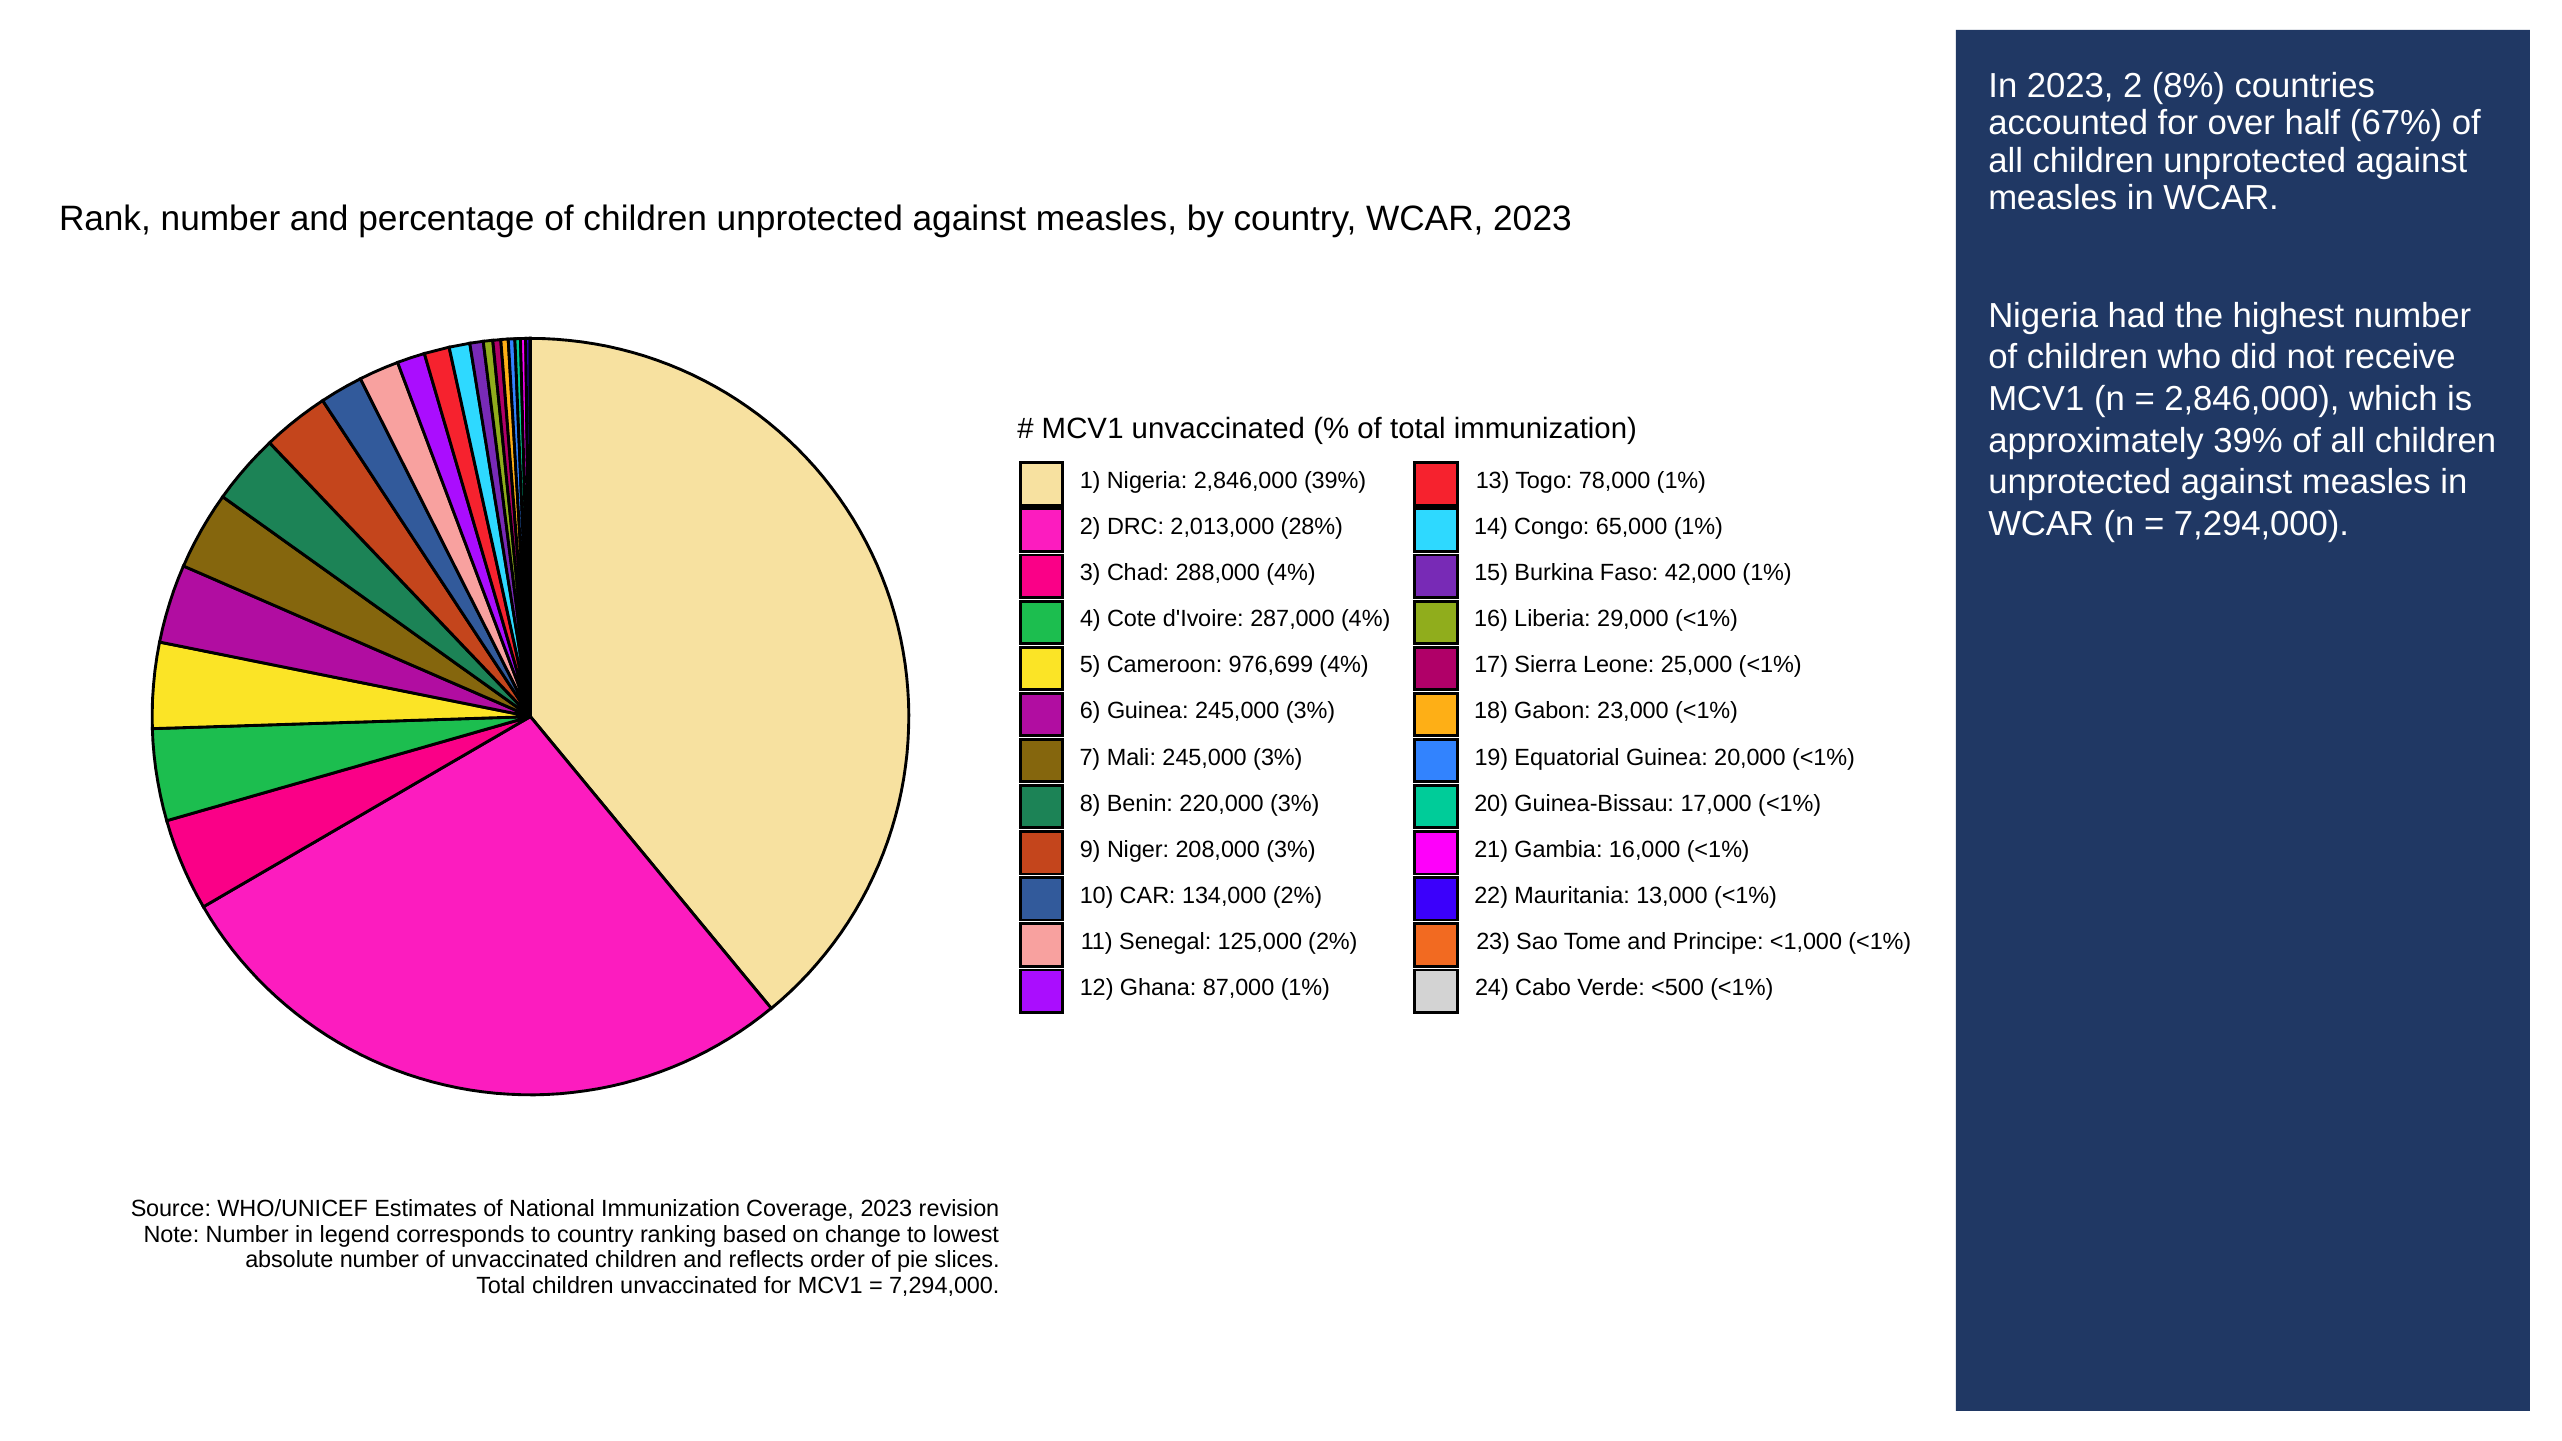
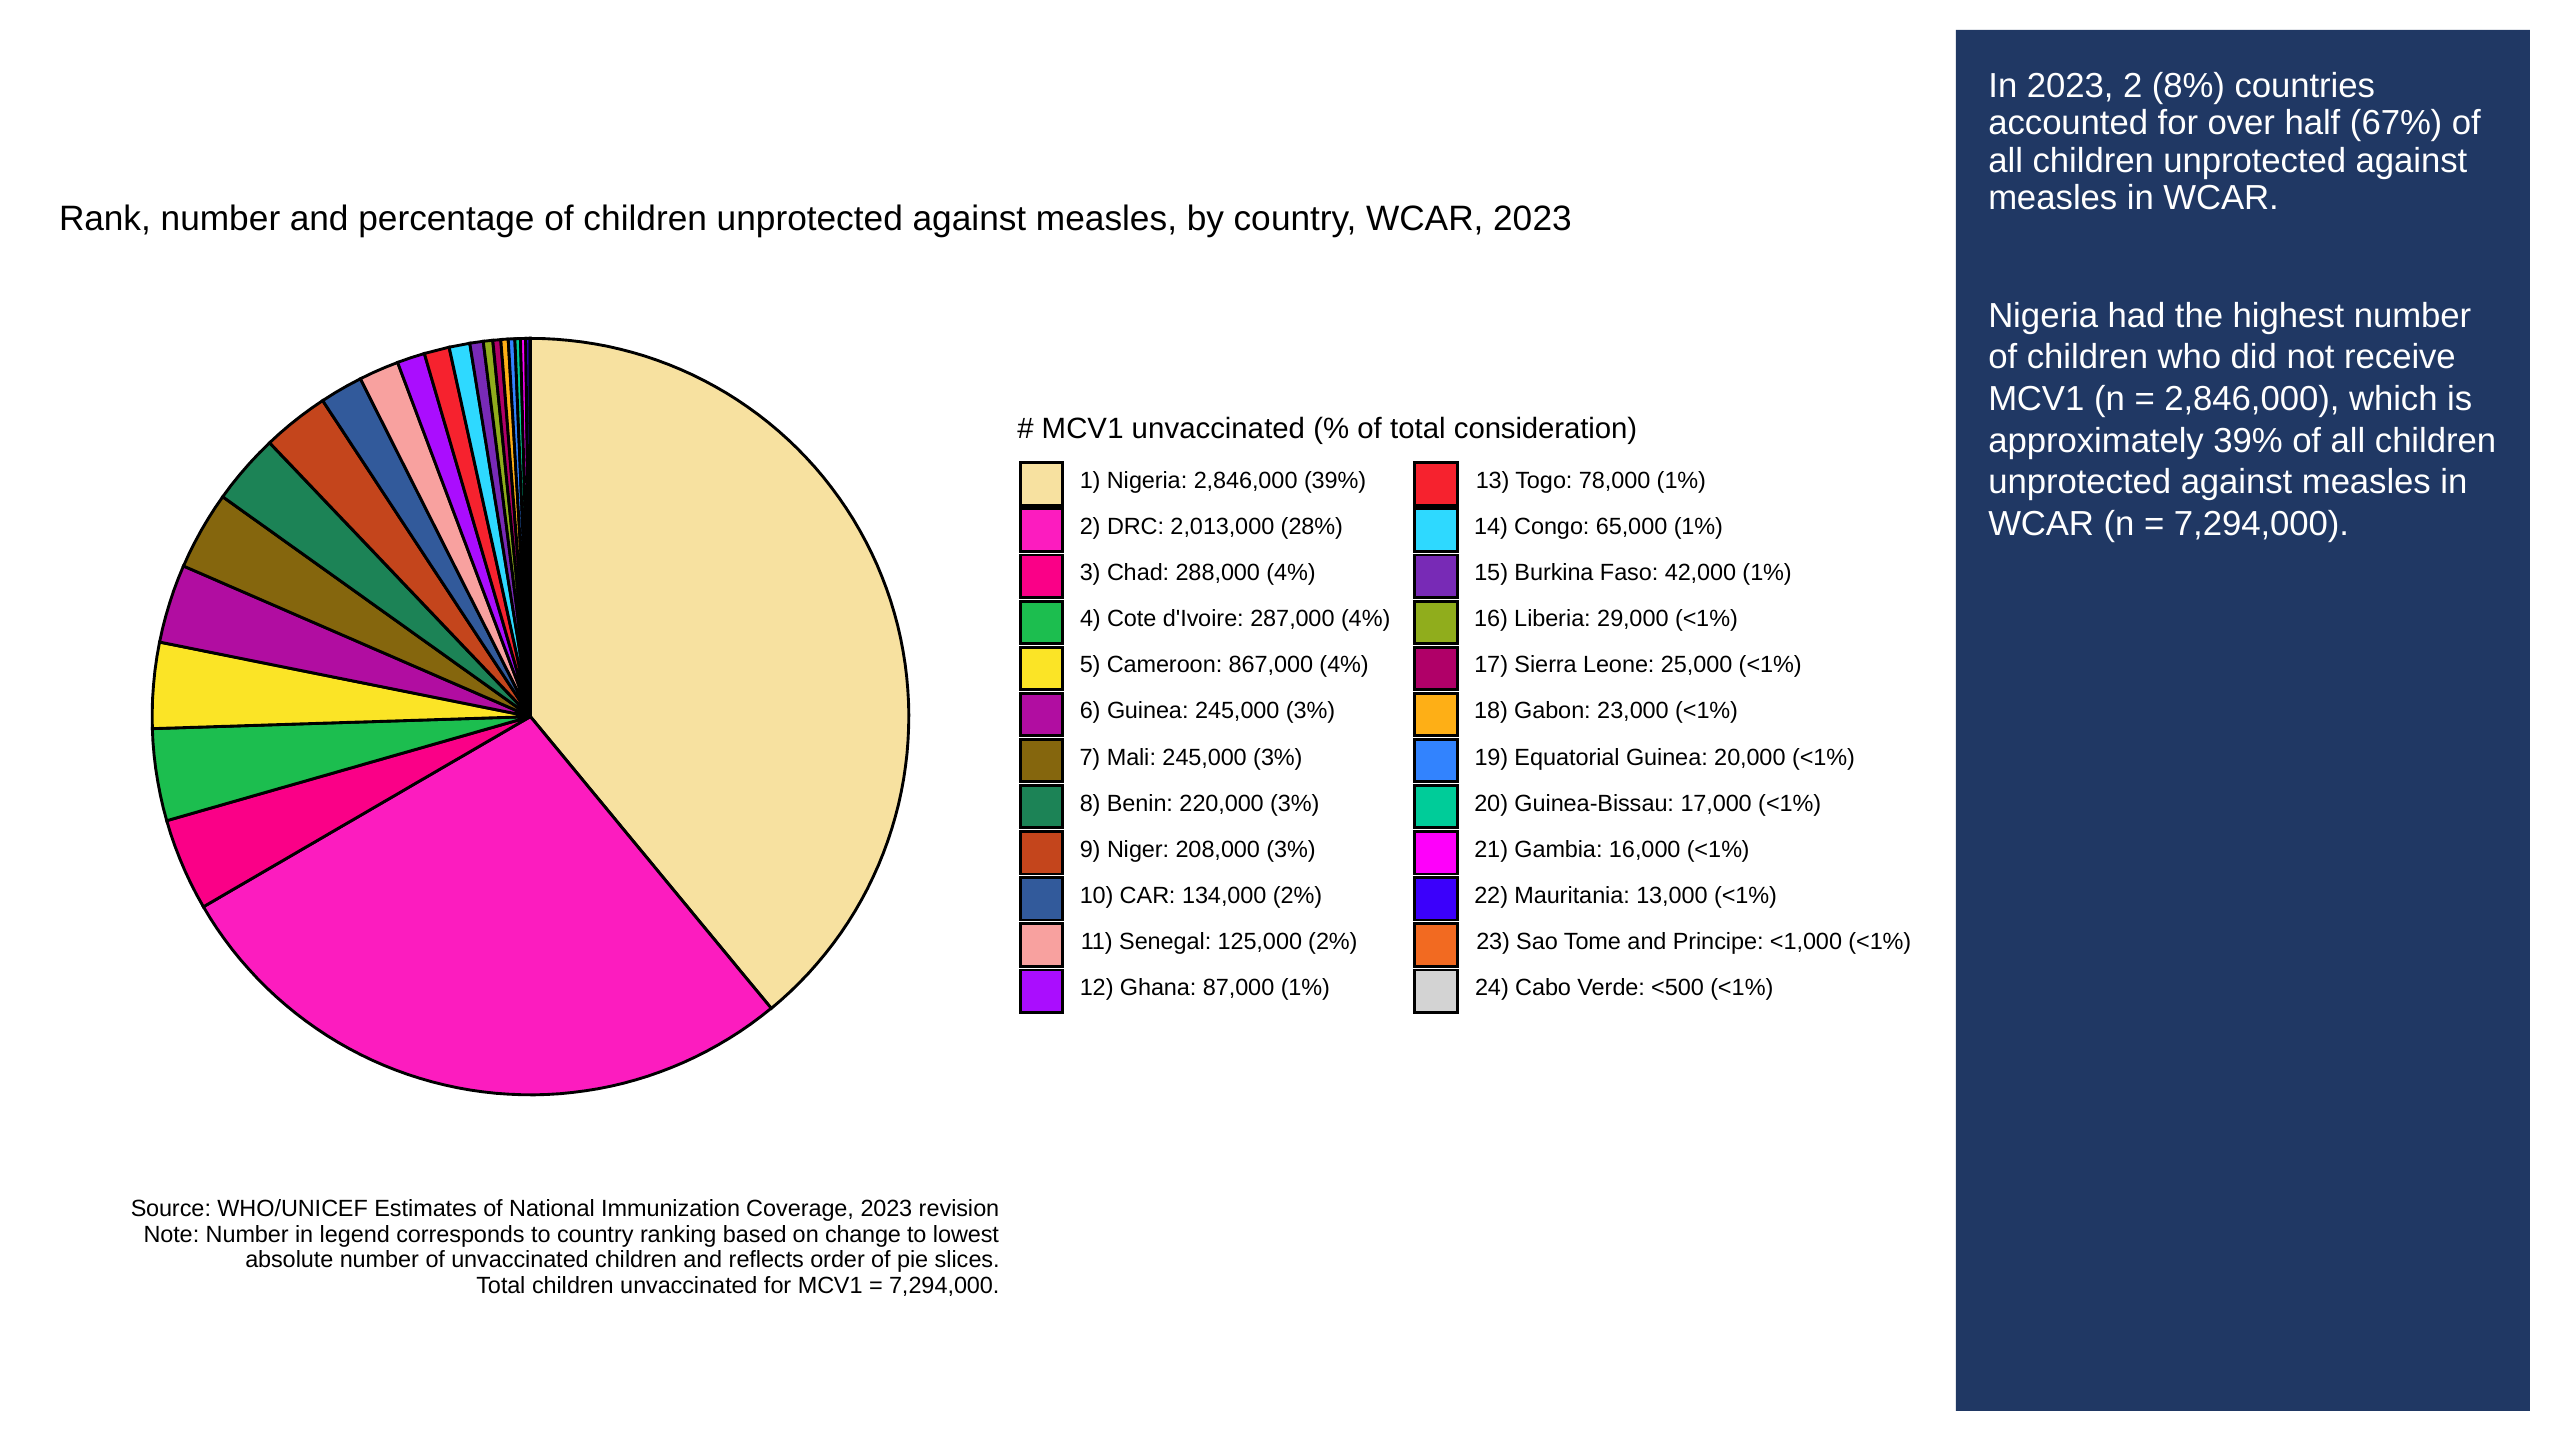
total immunization: immunization -> consideration
976,699: 976,699 -> 867,000
